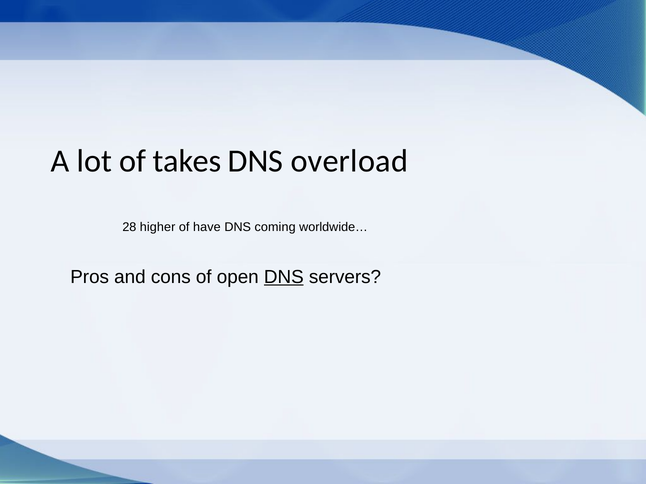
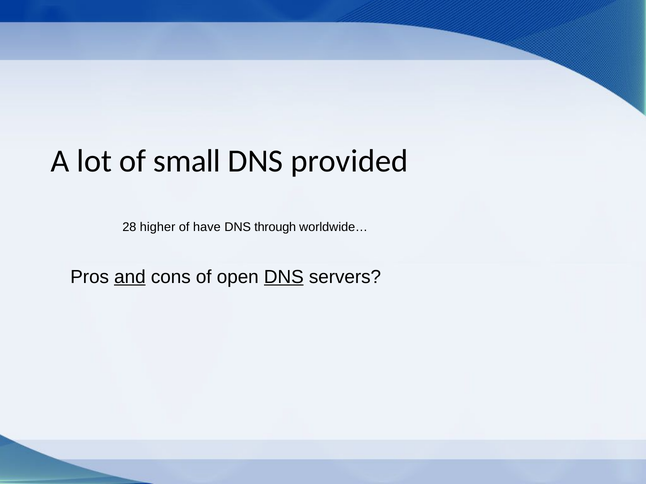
takes: takes -> small
overload: overload -> provided
coming: coming -> through
and underline: none -> present
